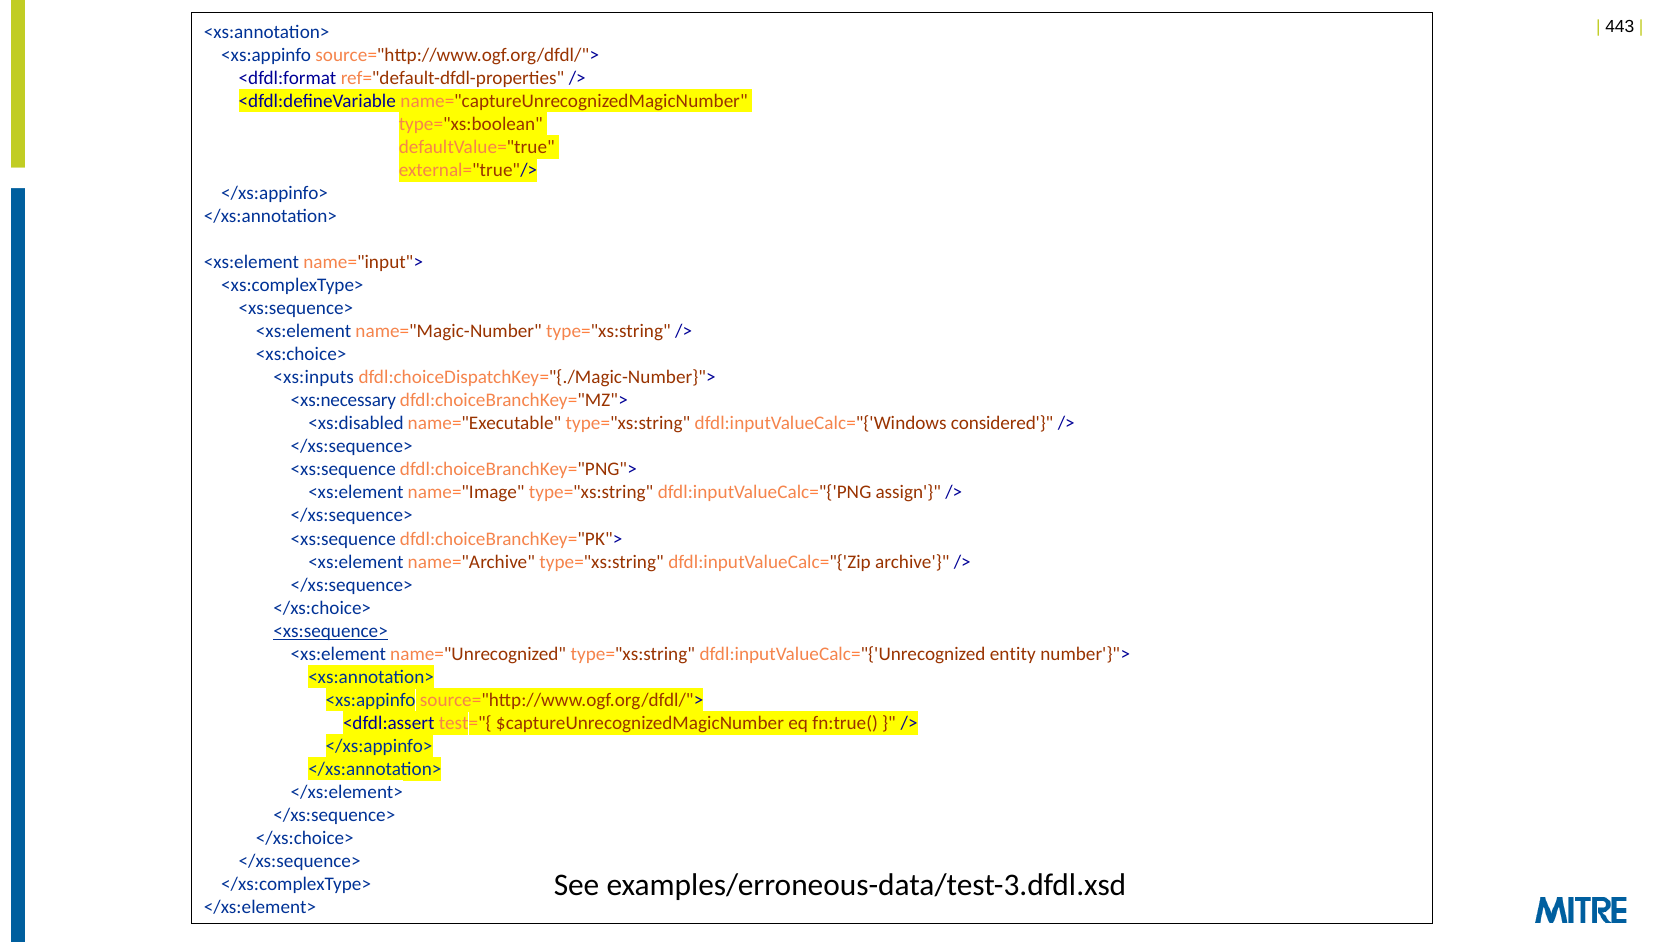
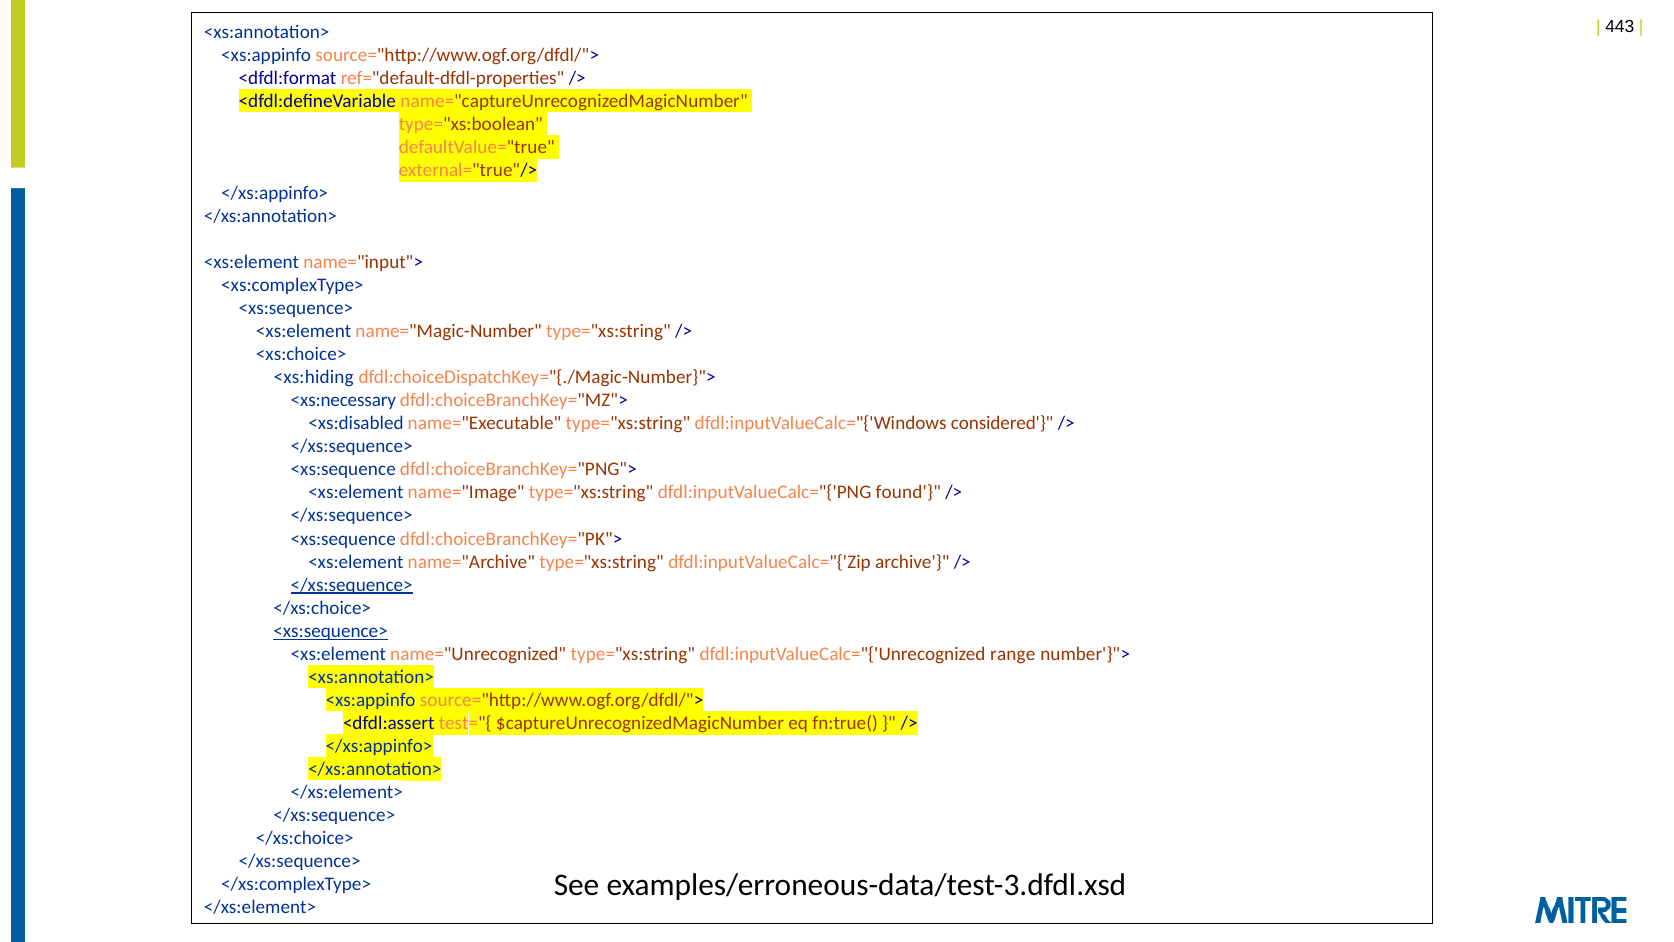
<xs:inputs: <xs:inputs -> <xs:hiding
assign: assign -> found
</xs:sequence> at (352, 585) underline: none -> present
entity: entity -> range
